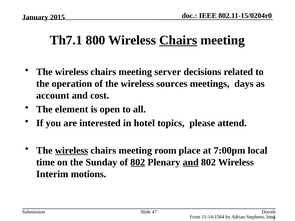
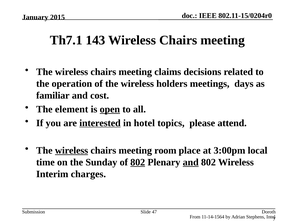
800: 800 -> 143
Chairs at (178, 40) underline: present -> none
server: server -> claims
sources: sources -> holders
account: account -> familiar
open underline: none -> present
interested underline: none -> present
7:00pm: 7:00pm -> 3:00pm
motions: motions -> charges
